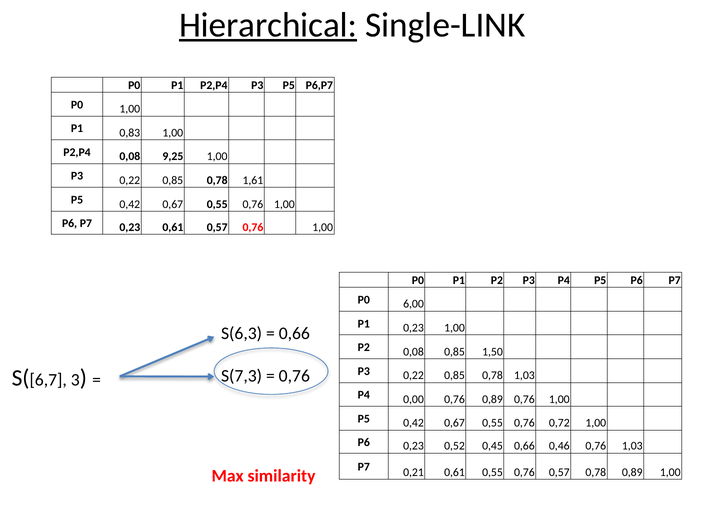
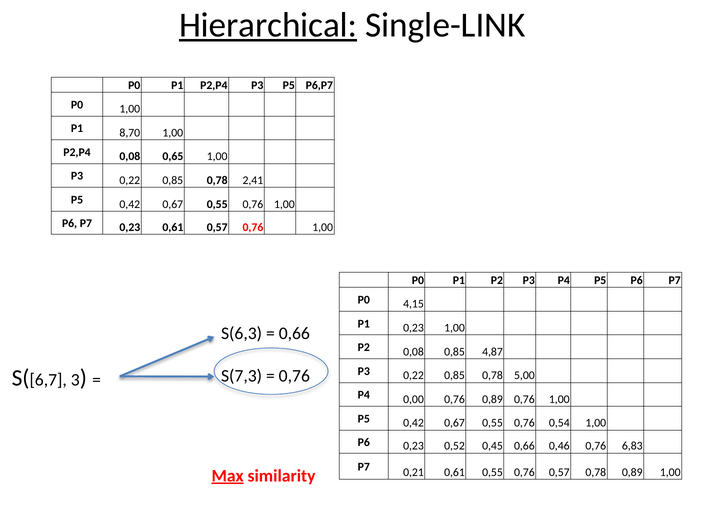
0,83: 0,83 -> 8,70
9,25: 9,25 -> 0,65
1,61: 1,61 -> 2,41
6,00: 6,00 -> 4,15
1,50: 1,50 -> 4,87
0,78 1,03: 1,03 -> 5,00
0,72: 0,72 -> 0,54
0,76 1,03: 1,03 -> 6,83
Max underline: none -> present
